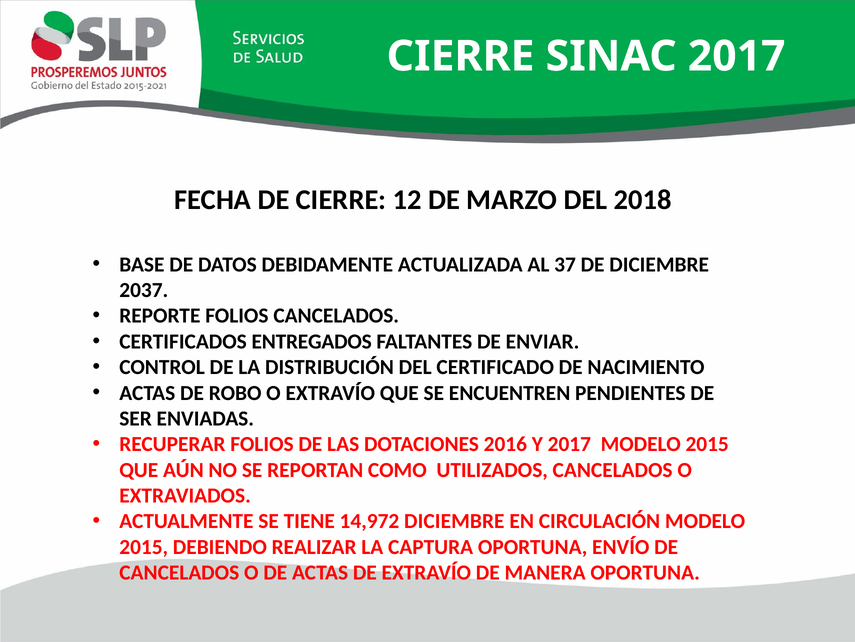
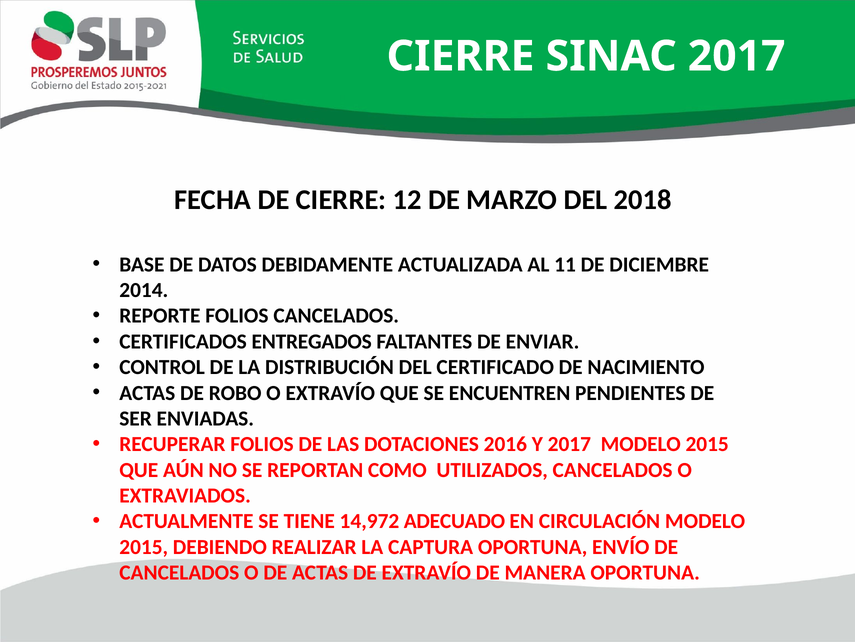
37: 37 -> 11
2037: 2037 -> 2014
14,972 DICIEMBRE: DICIEMBRE -> ADECUADO
